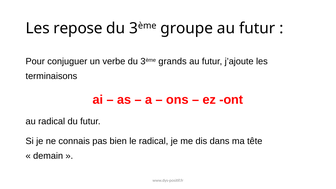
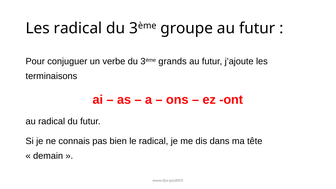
Les repose: repose -> radical
